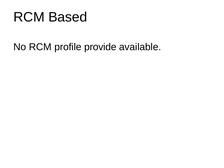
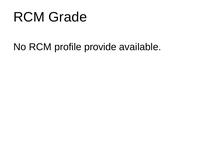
Based: Based -> Grade
